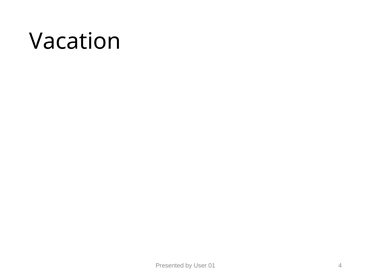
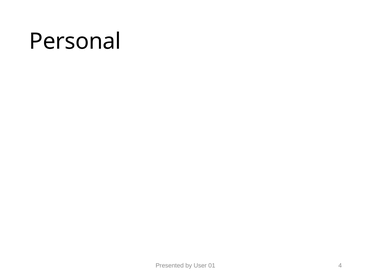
Vacation: Vacation -> Personal
